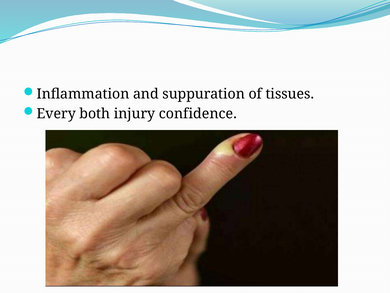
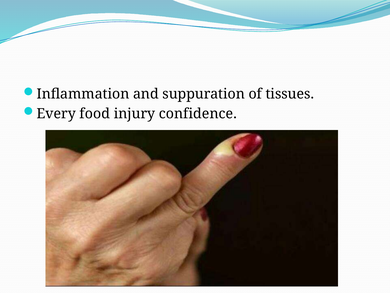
both: both -> food
